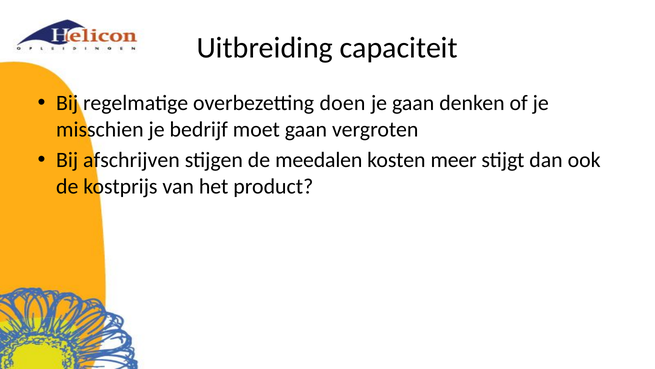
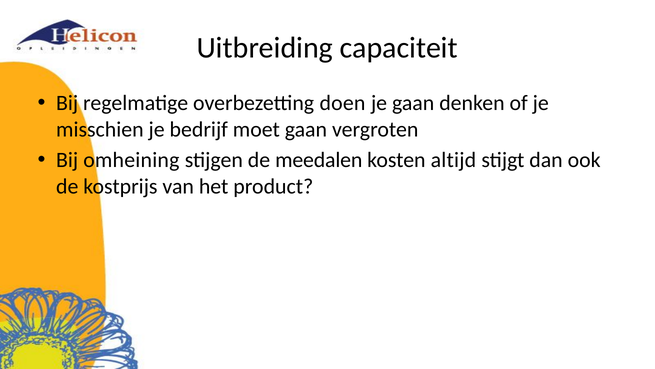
afschrijven: afschrijven -> omheining
meer: meer -> altijd
